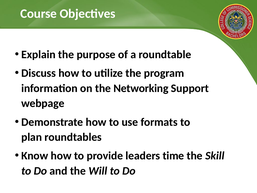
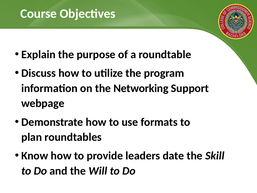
time: time -> date
